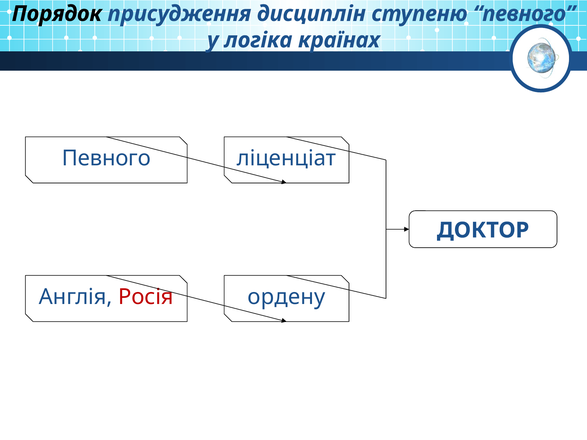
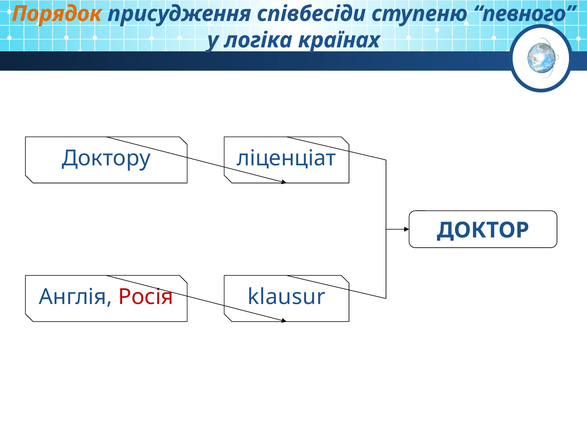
Порядок colour: black -> orange
дисциплін: дисциплін -> співбесіди
Певного at (106, 158): Певного -> Доктору
ордену: ордену -> klausur
